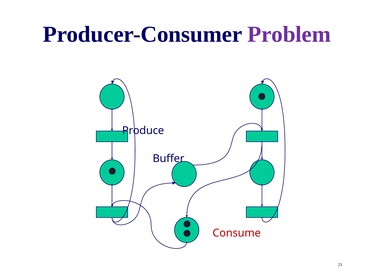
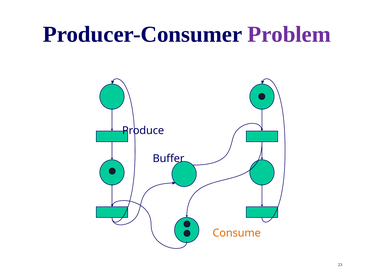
Consume colour: red -> orange
